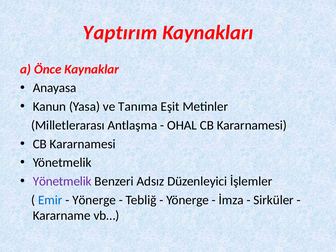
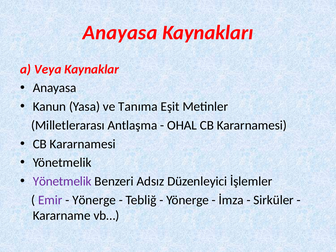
Yaptırım at (120, 33): Yaptırım -> Anayasa
Önce: Önce -> Veya
Emir colour: blue -> purple
